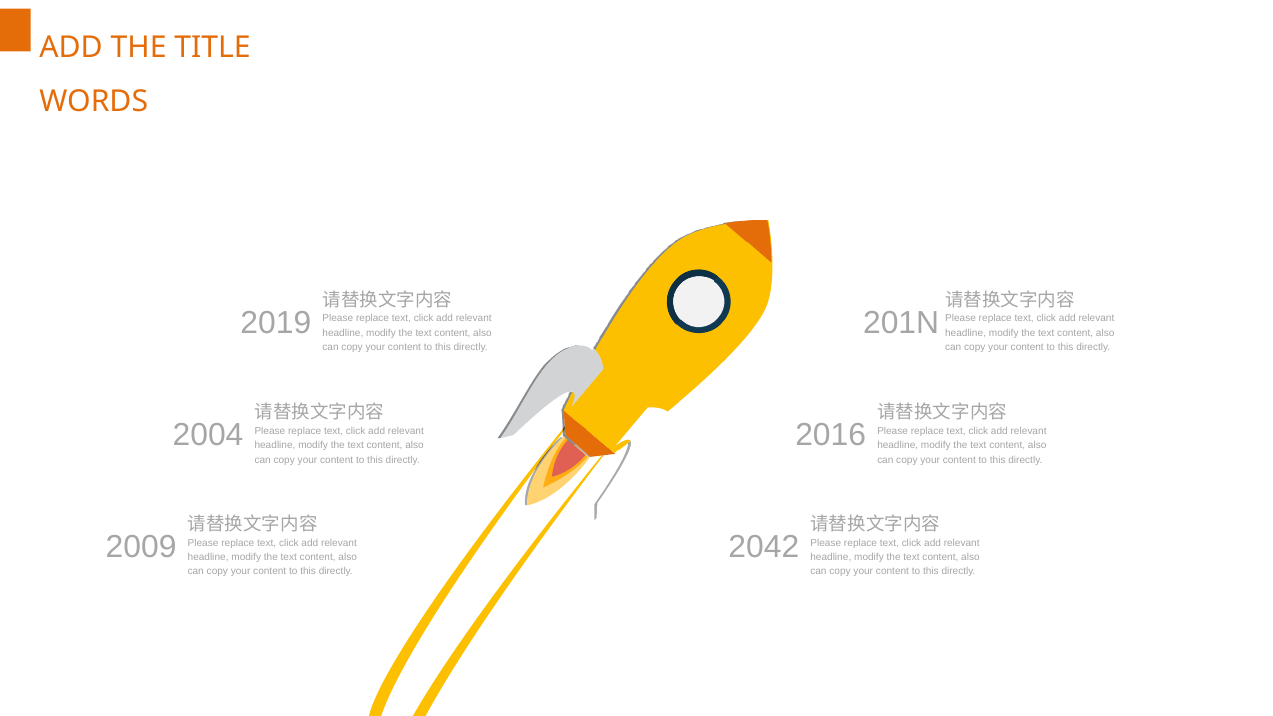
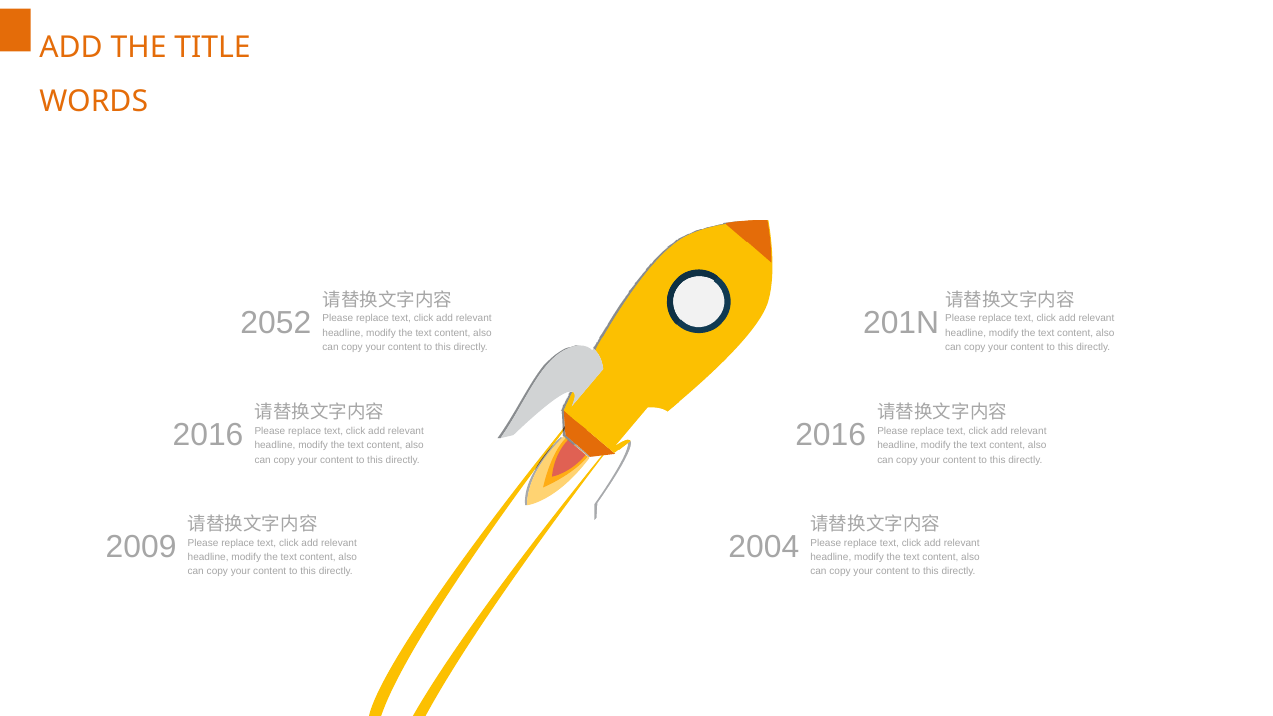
2019: 2019 -> 2052
2004 at (208, 435): 2004 -> 2016
2042: 2042 -> 2004
